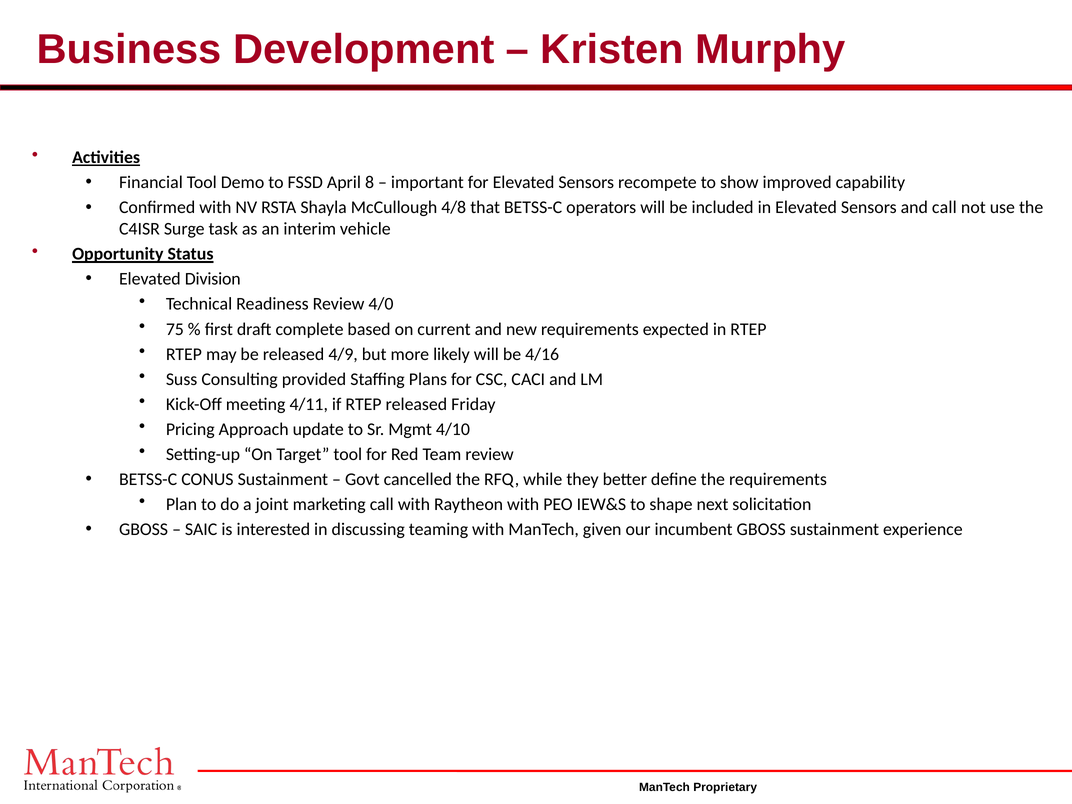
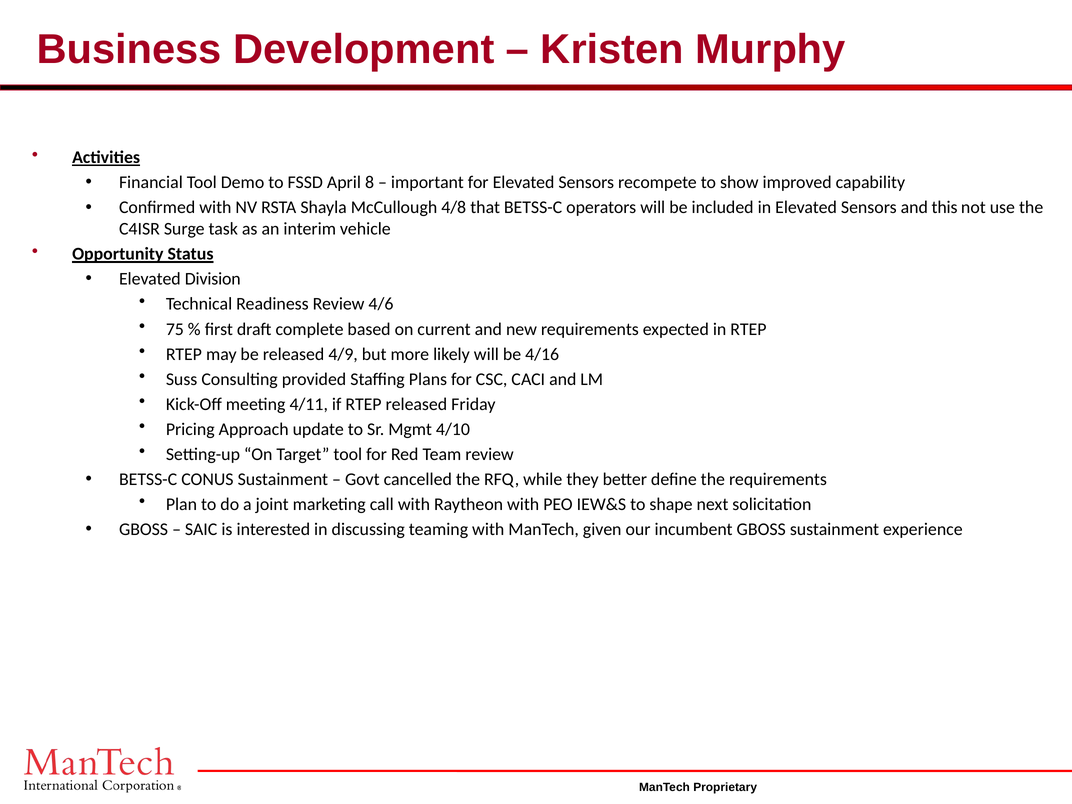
and call: call -> this
4/0: 4/0 -> 4/6
